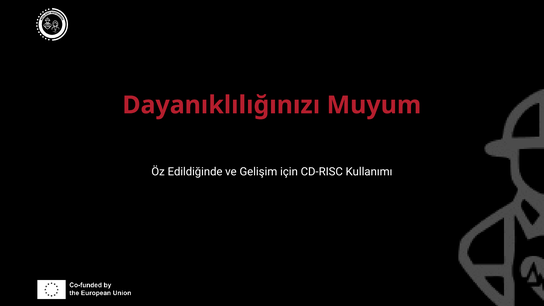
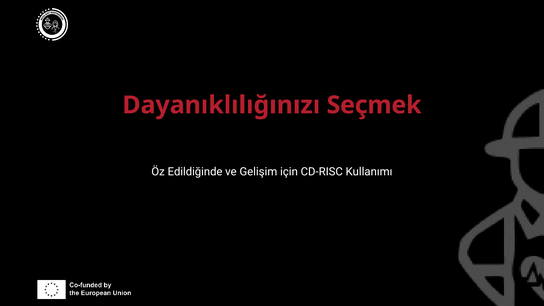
Muyum: Muyum -> Seçmek
